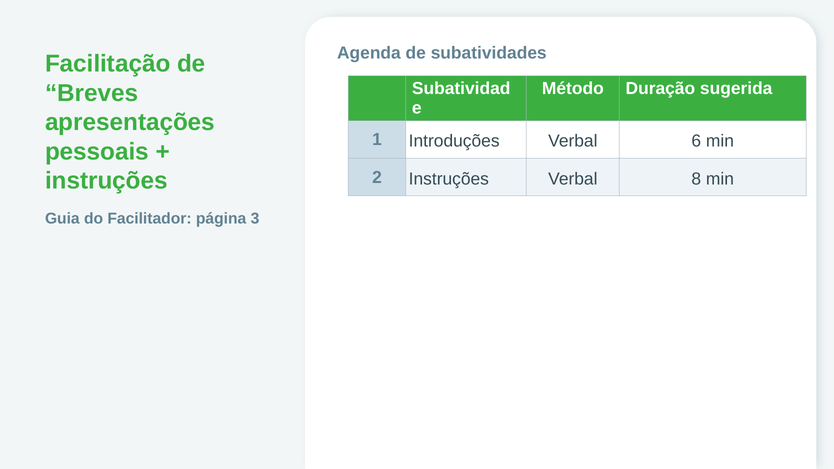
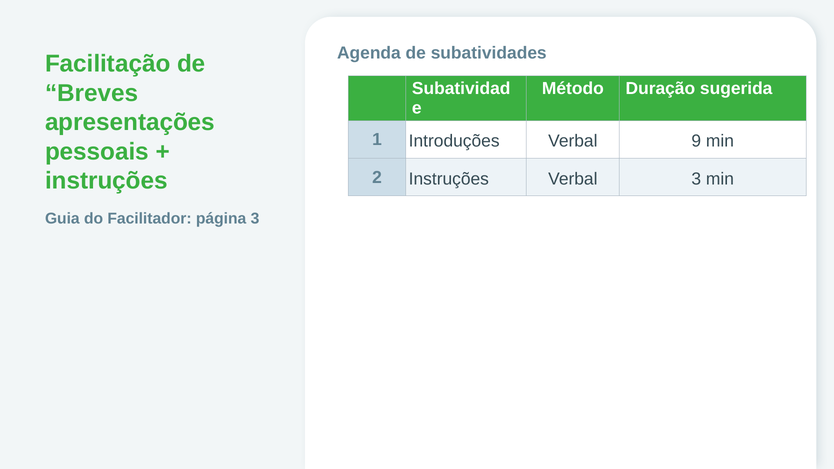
6: 6 -> 9
Verbal 8: 8 -> 3
